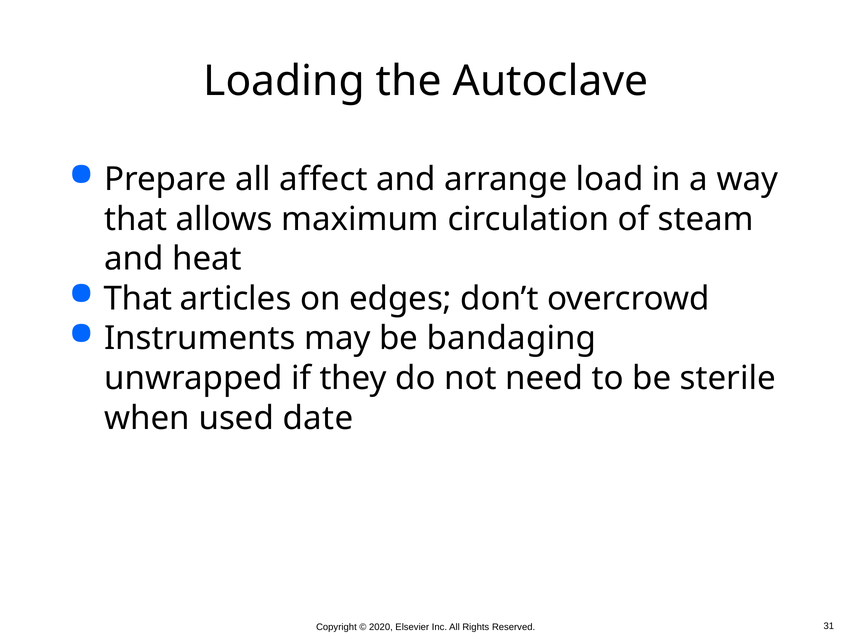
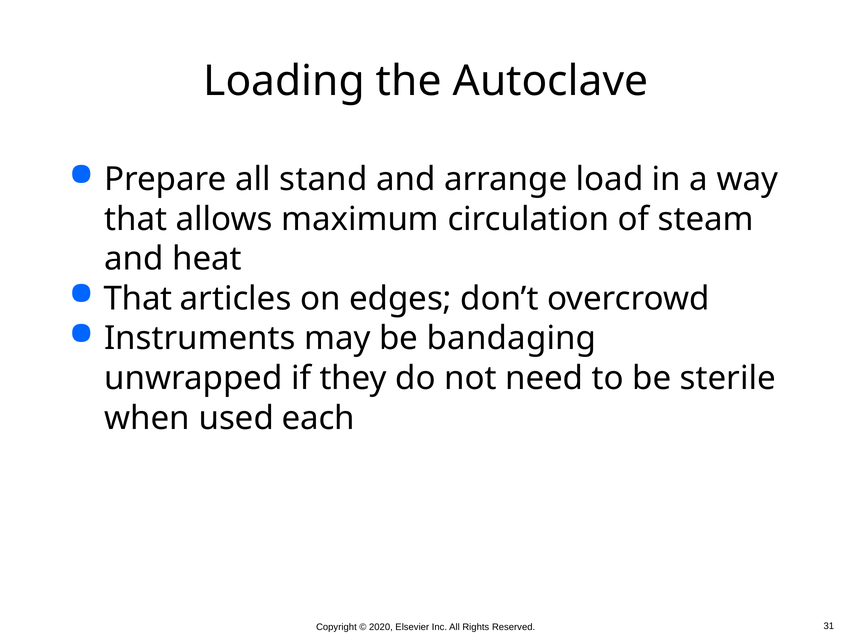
affect: affect -> stand
date: date -> each
